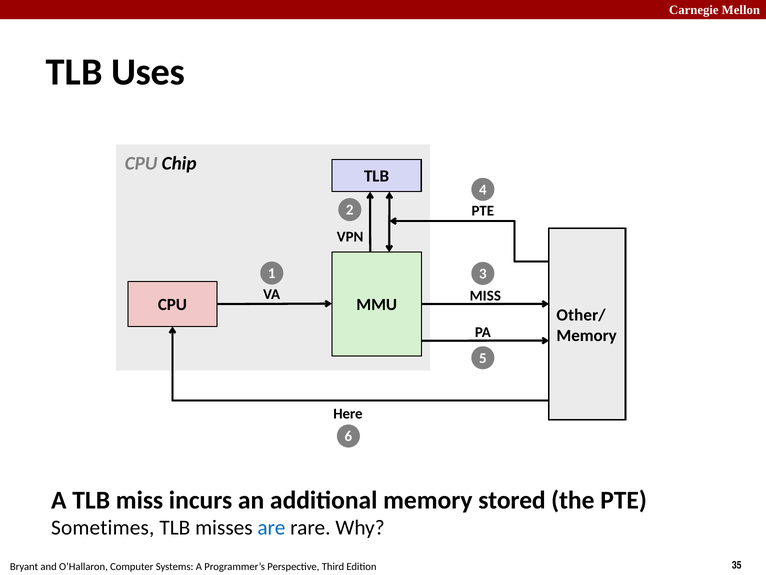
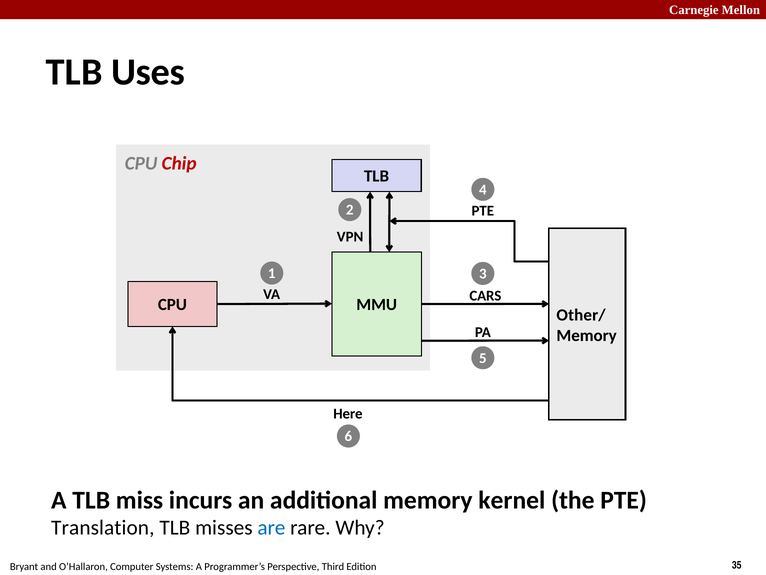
Chip colour: black -> red
MISS at (485, 296): MISS -> CARS
stored: stored -> kernel
Sometimes: Sometimes -> Translation
